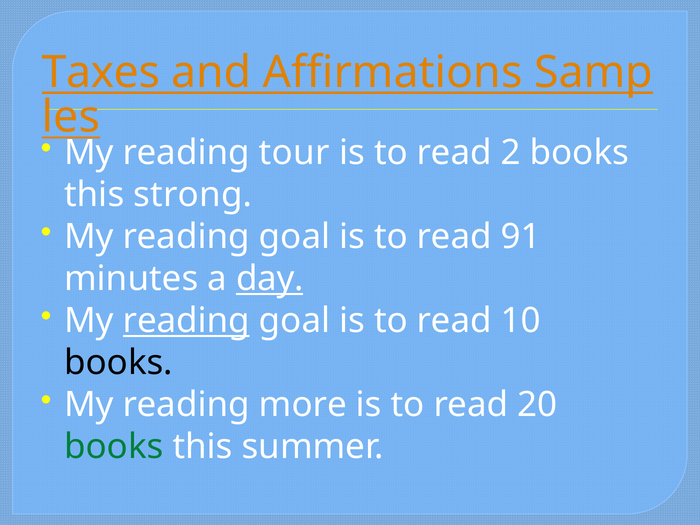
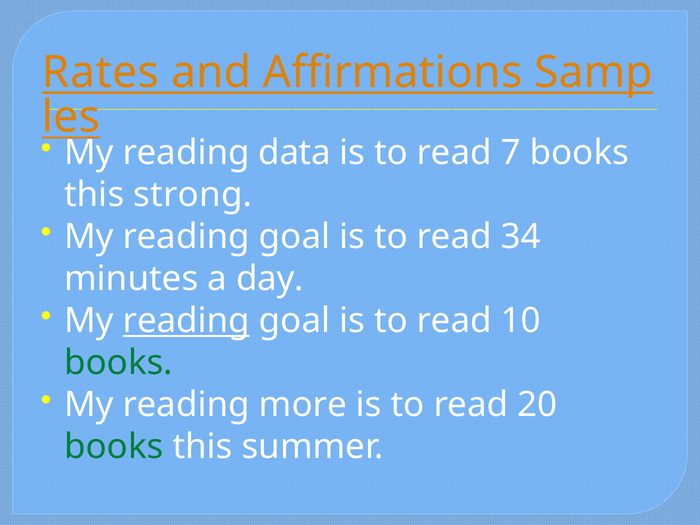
Taxes: Taxes -> Rates
tour: tour -> data
2: 2 -> 7
91: 91 -> 34
day underline: present -> none
books at (119, 363) colour: black -> green
